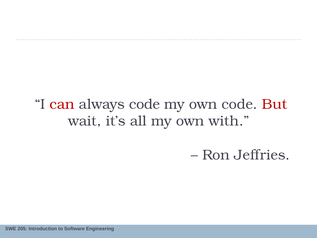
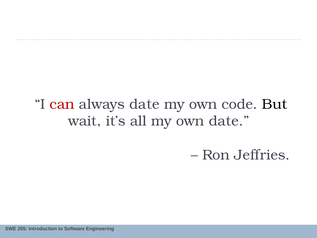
always code: code -> date
But colour: red -> black
own with: with -> date
